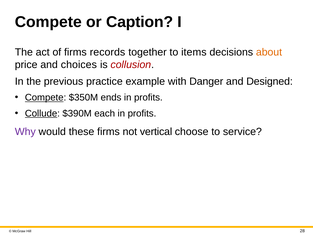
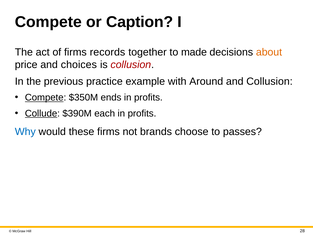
items: items -> made
Danger: Danger -> Around
and Designed: Designed -> Collusion
Why colour: purple -> blue
vertical: vertical -> brands
service: service -> passes
